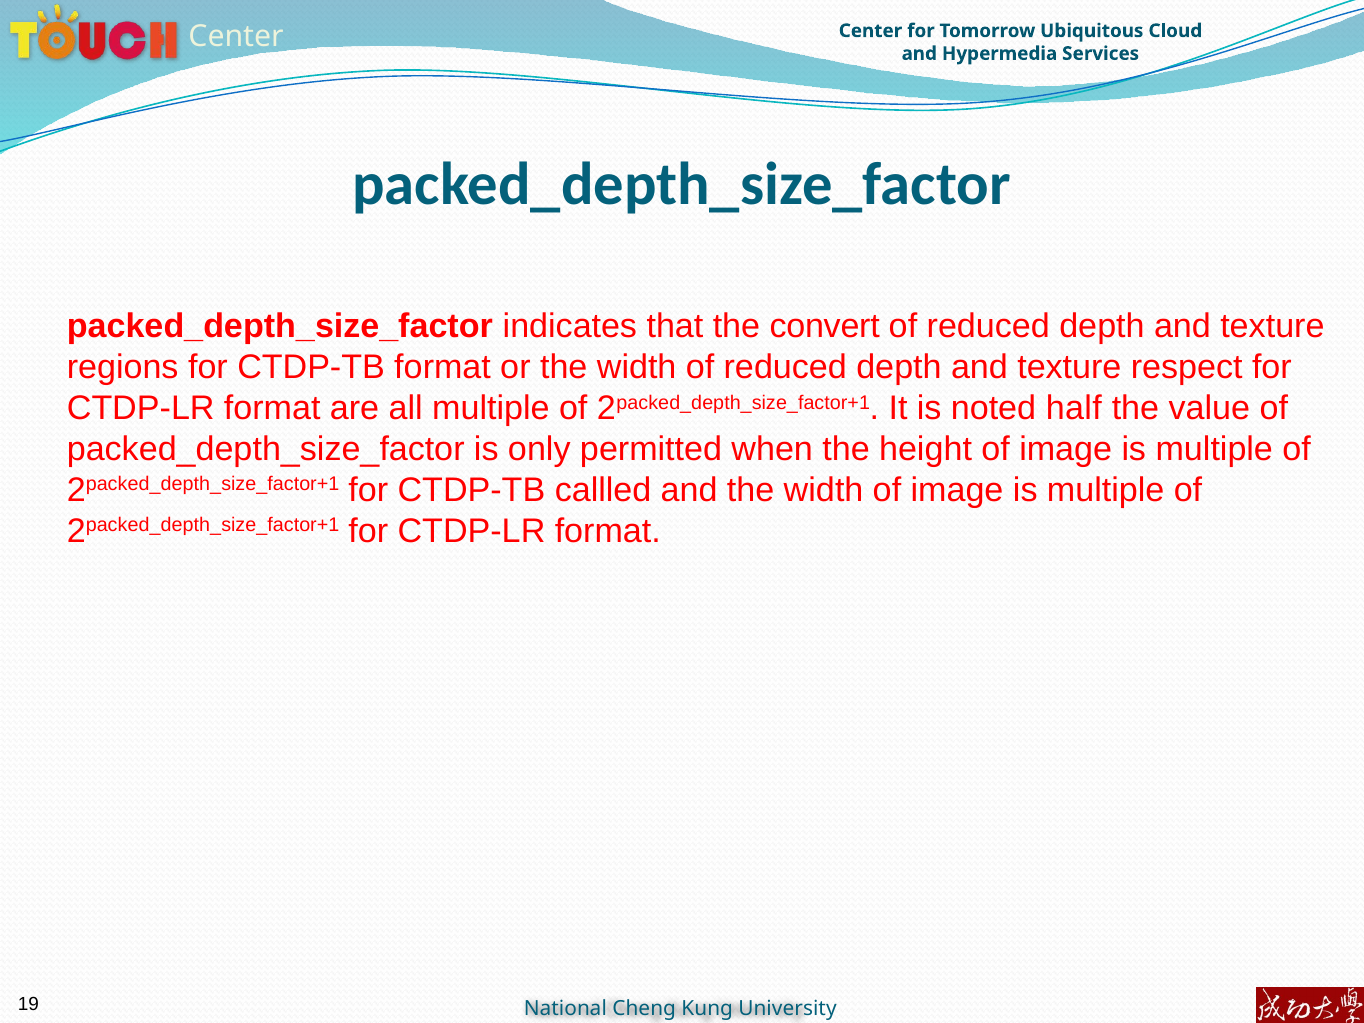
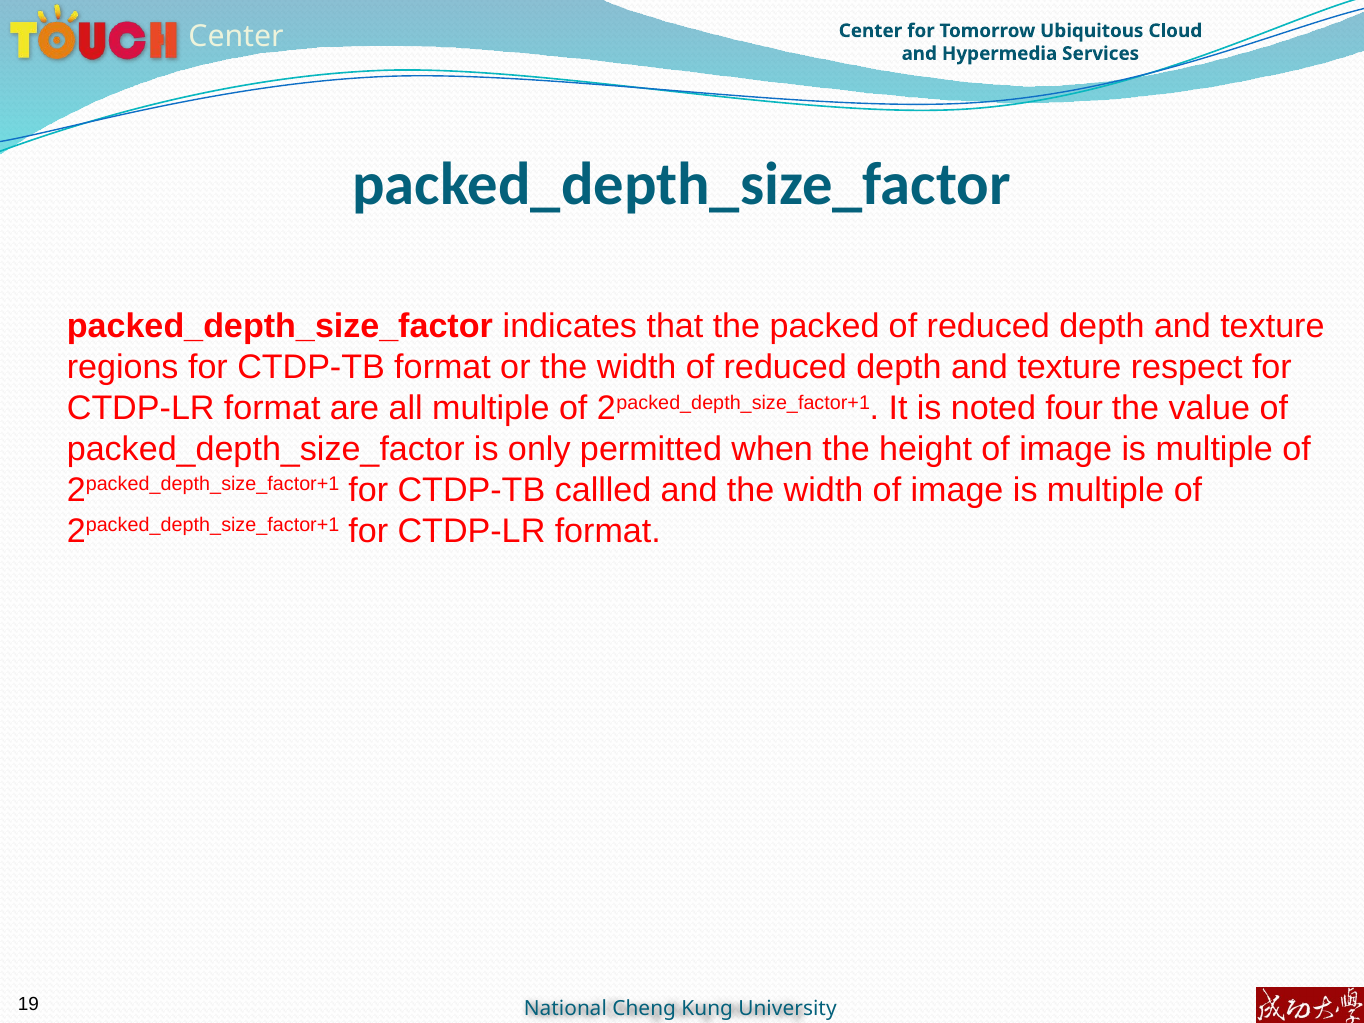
convert: convert -> packed
half: half -> four
